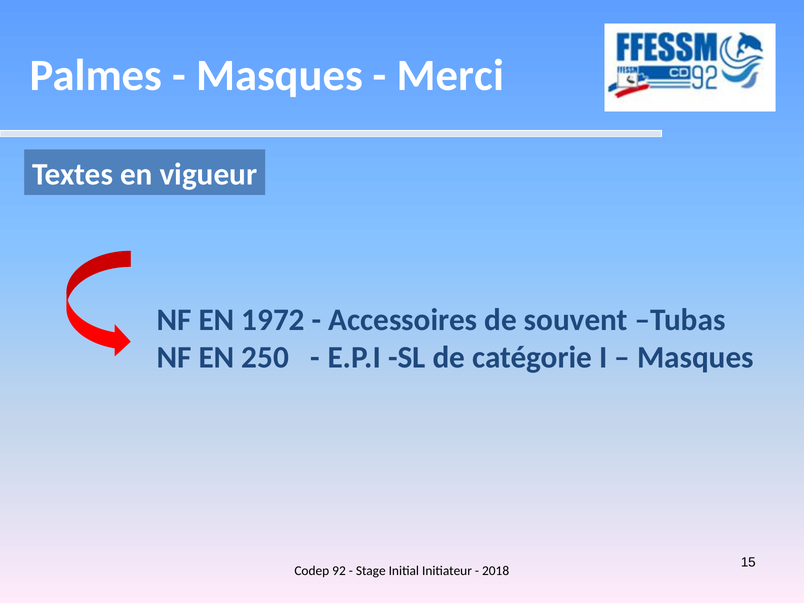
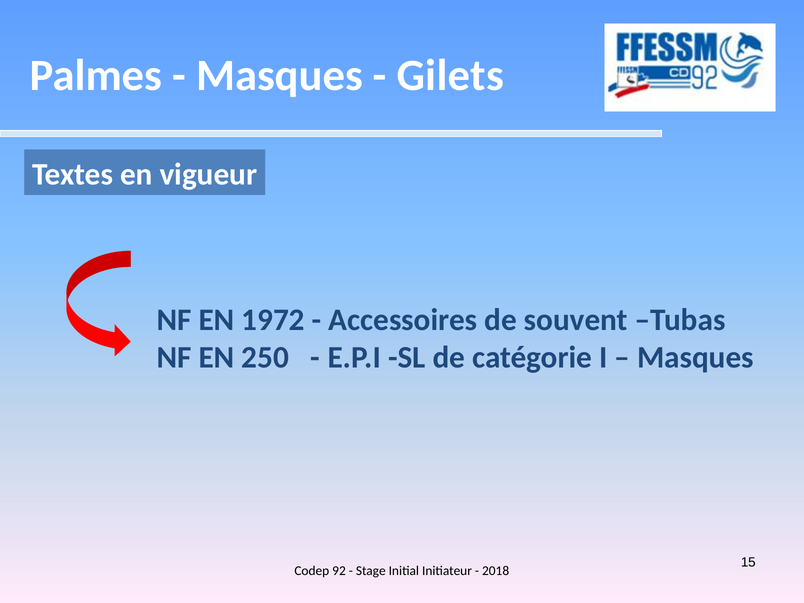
Merci: Merci -> Gilets
